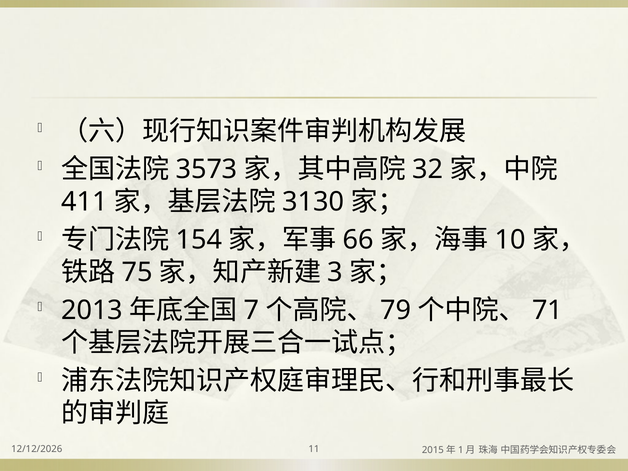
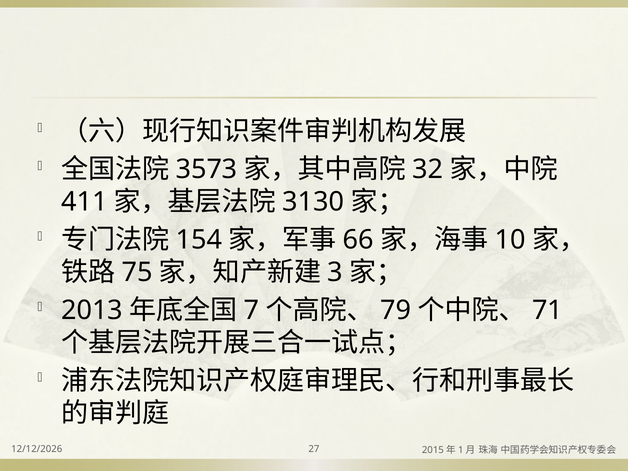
11: 11 -> 27
